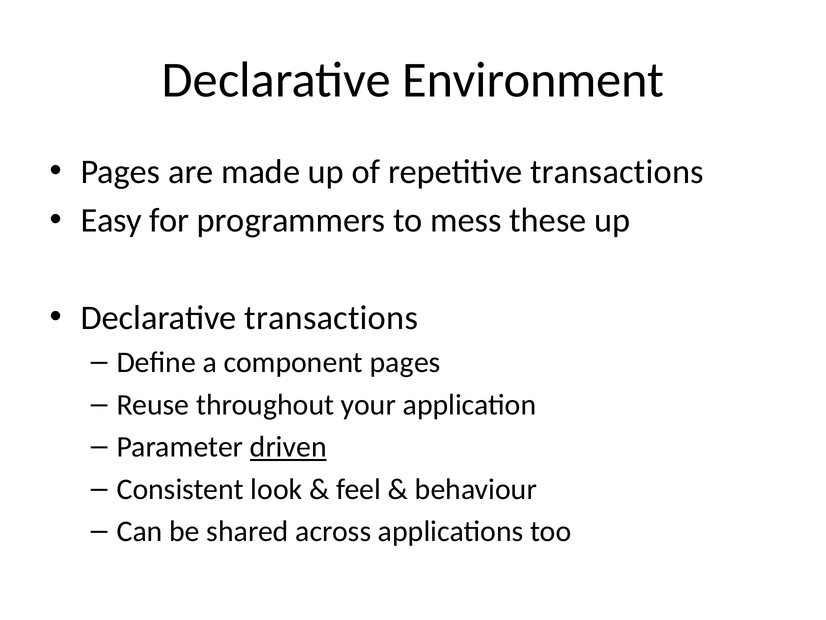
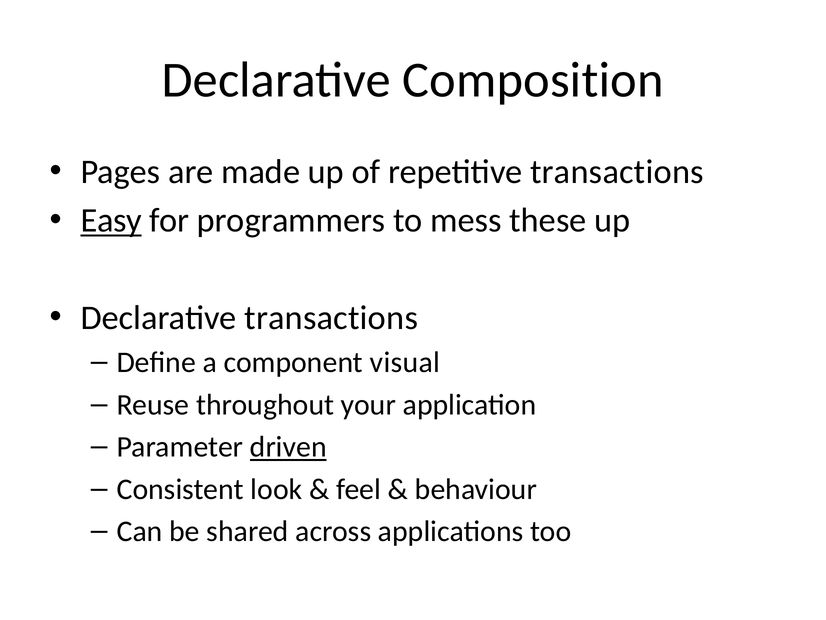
Environment: Environment -> Composition
Easy underline: none -> present
component pages: pages -> visual
